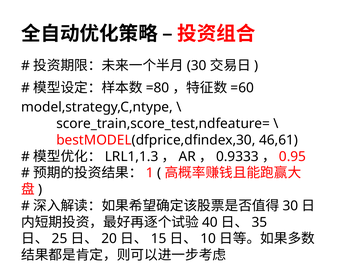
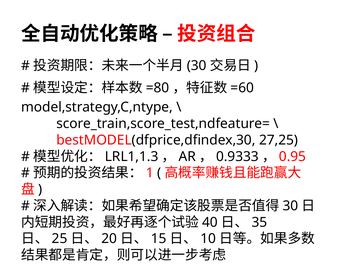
46,61: 46,61 -> 27,25
